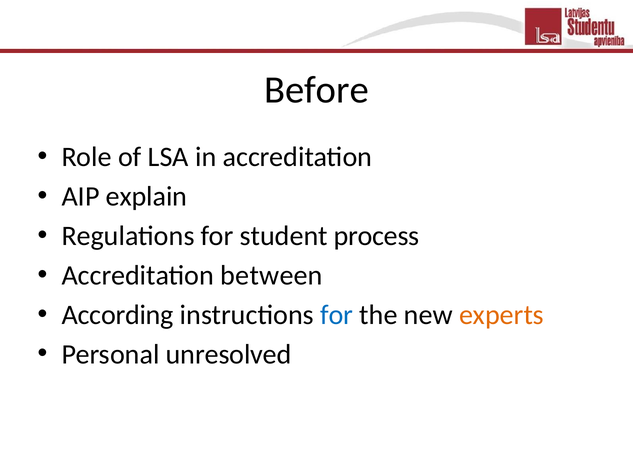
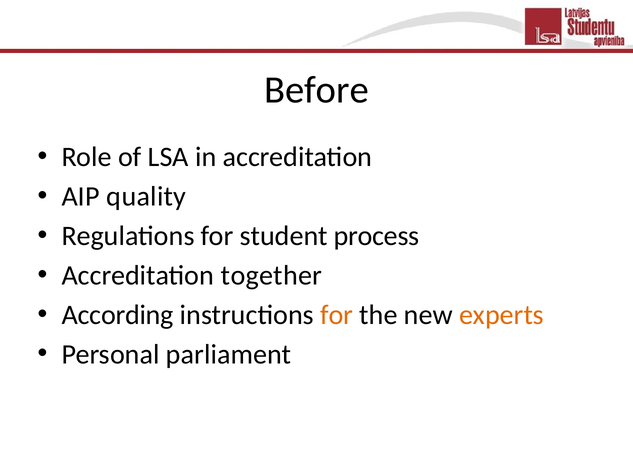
explain: explain -> quality
between: between -> together
for at (337, 315) colour: blue -> orange
unresolved: unresolved -> parliament
